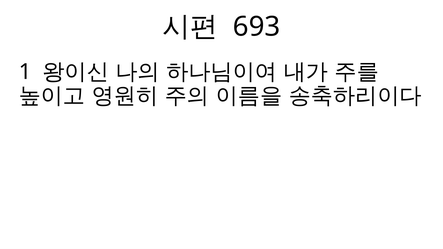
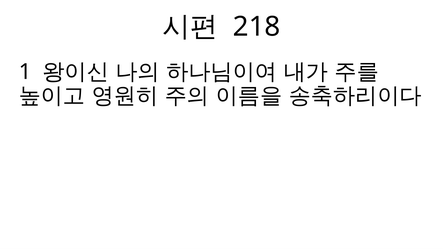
693: 693 -> 218
